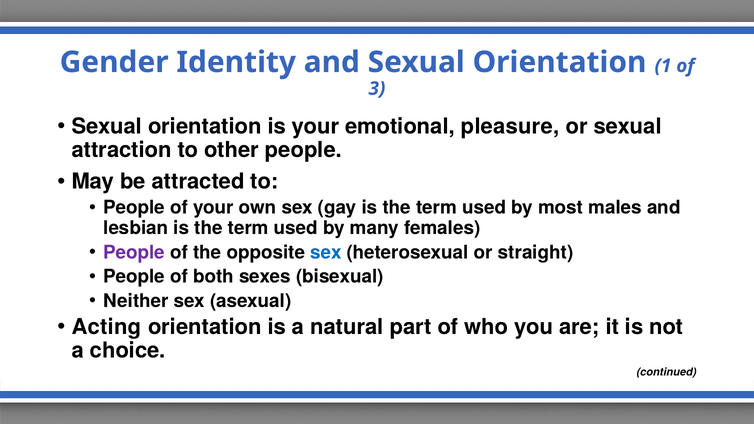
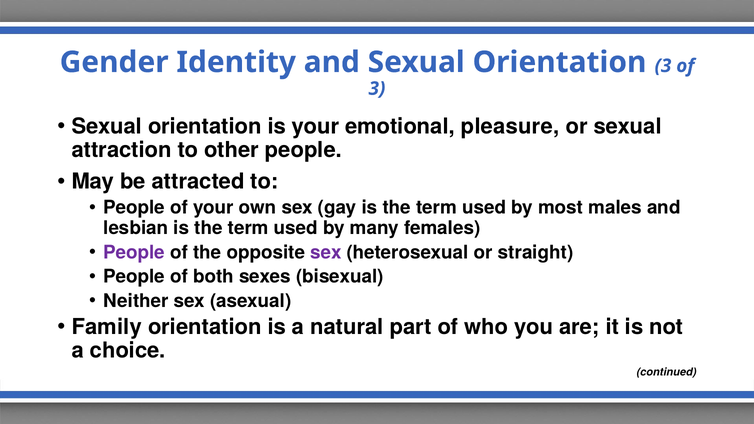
Orientation 1: 1 -> 3
sex at (326, 252) colour: blue -> purple
Acting: Acting -> Family
